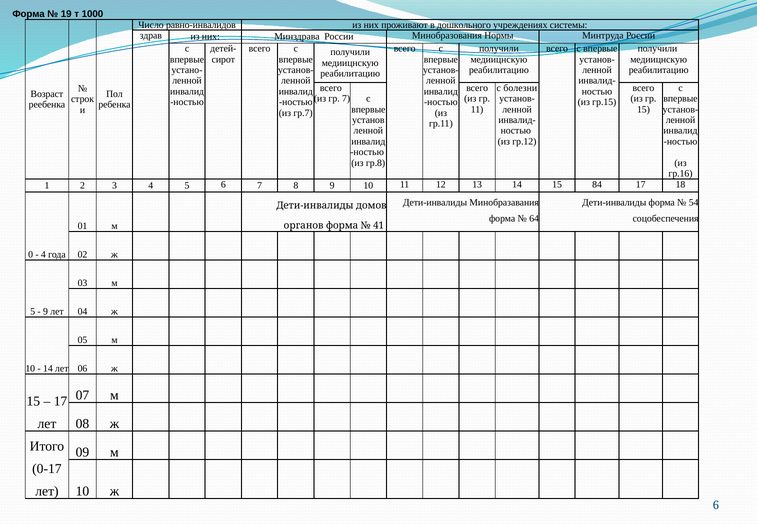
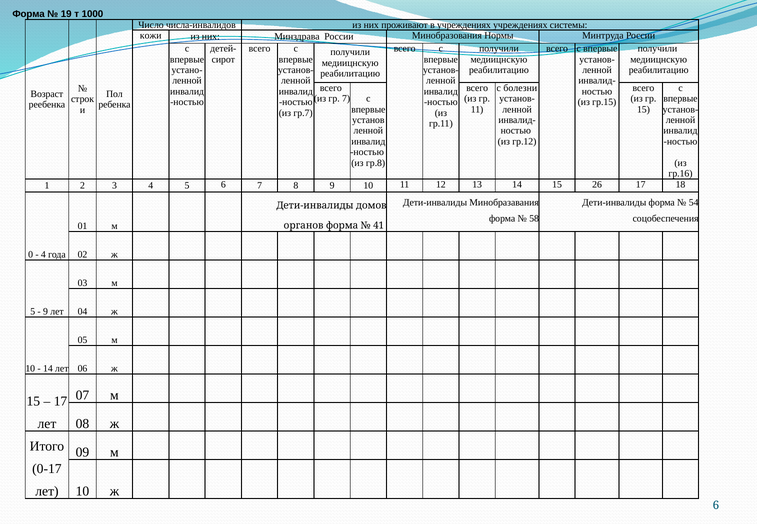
равно-инвалидов: равно-инвалидов -> числа-инвалидов
в дошкольного: дошкольного -> учреждениях
здрав: здрав -> кожи
84: 84 -> 26
64: 64 -> 58
